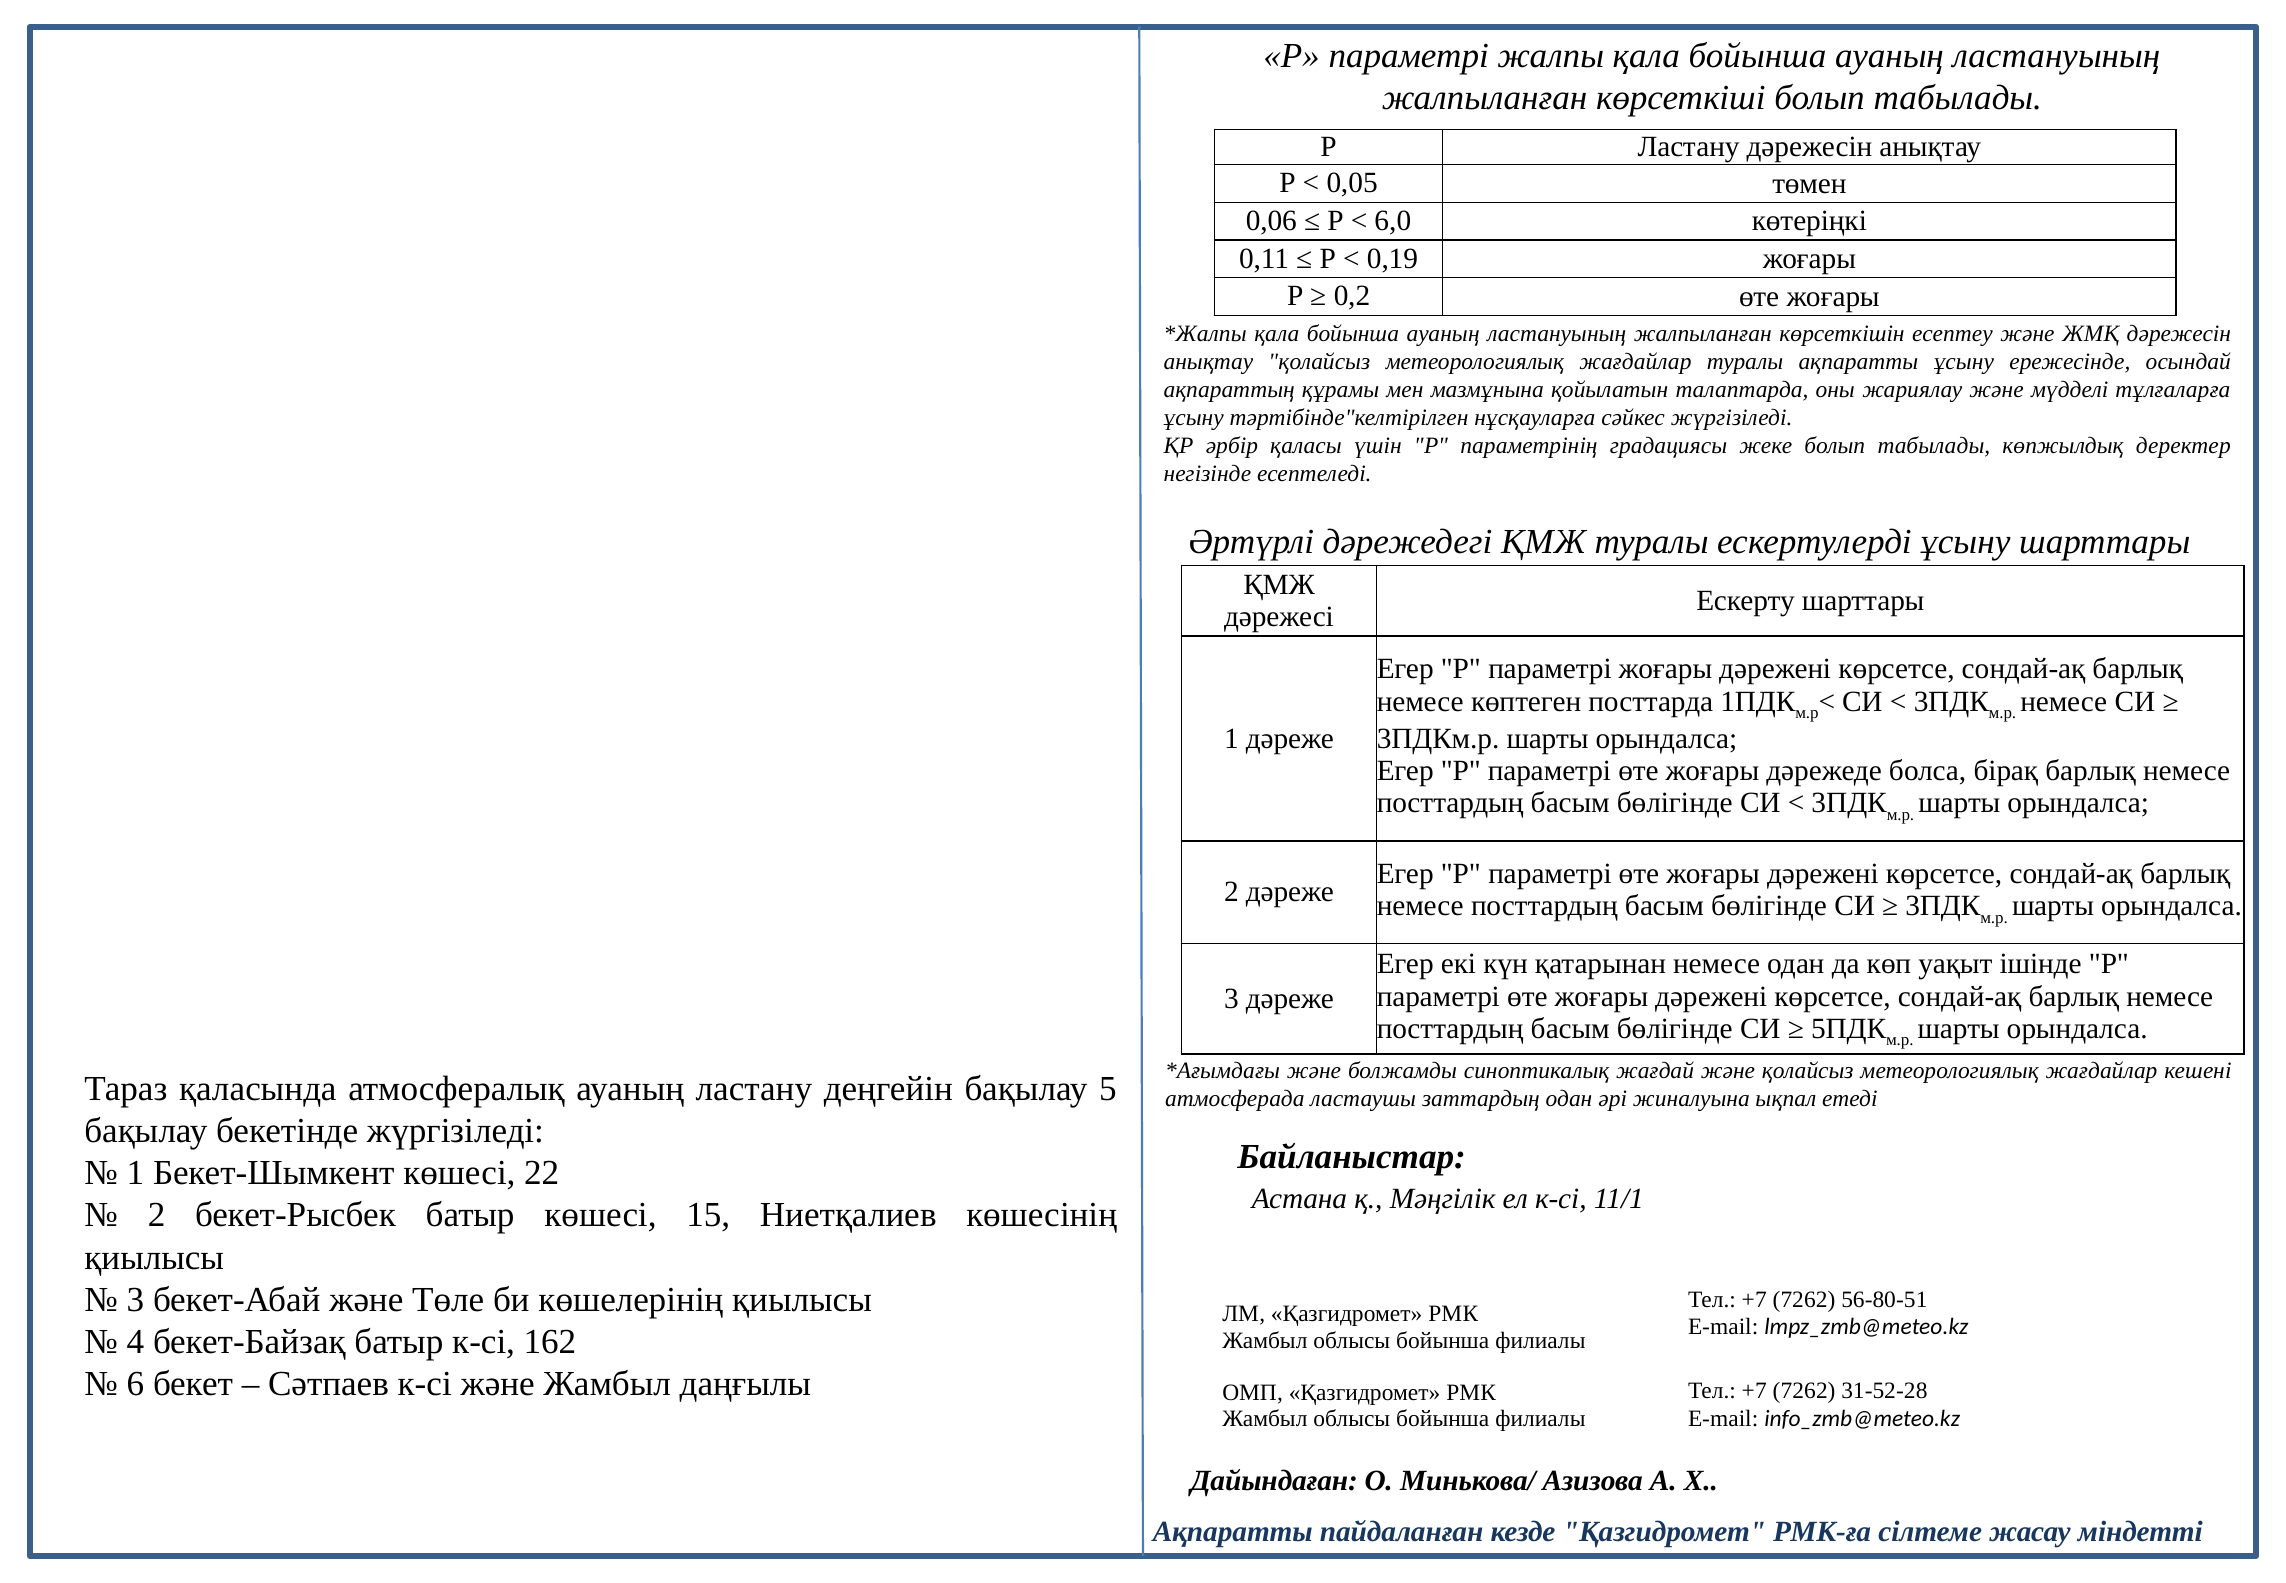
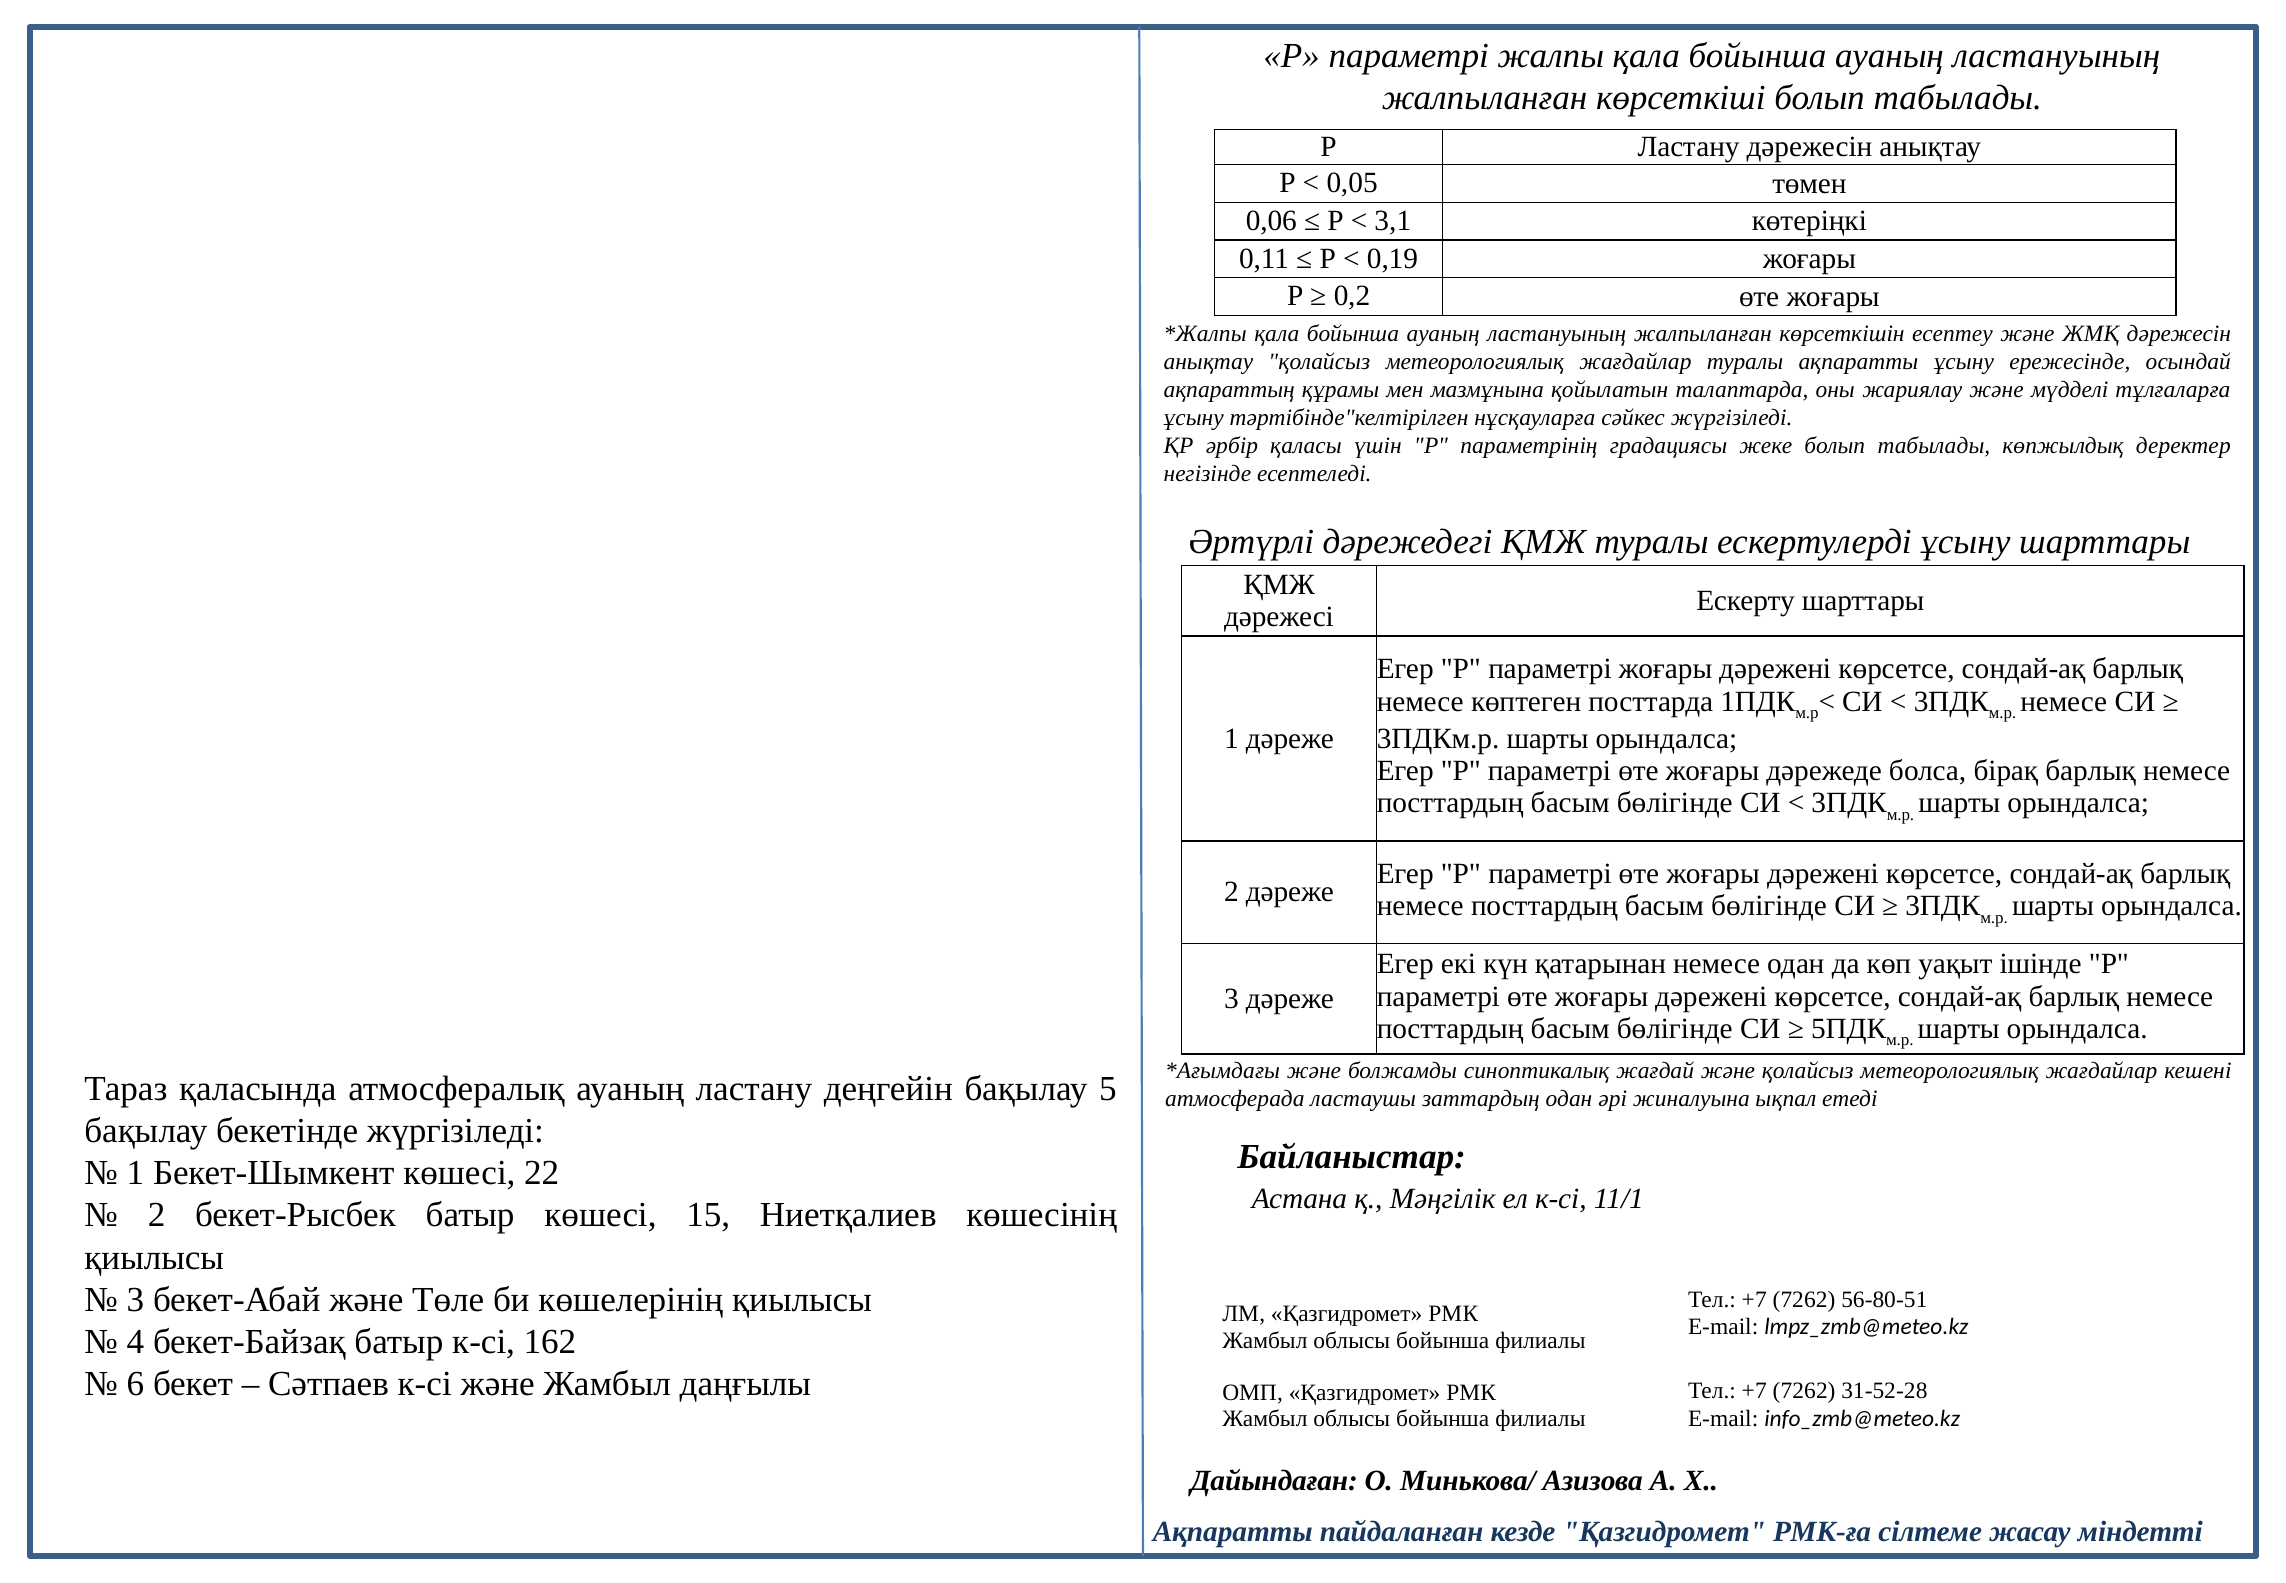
6,0: 6,0 -> 3,1
